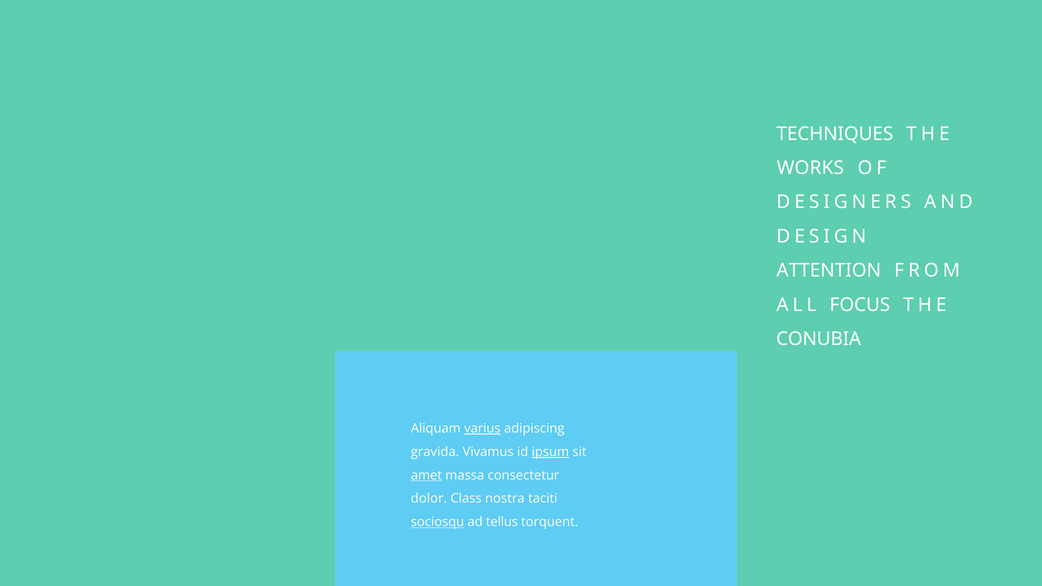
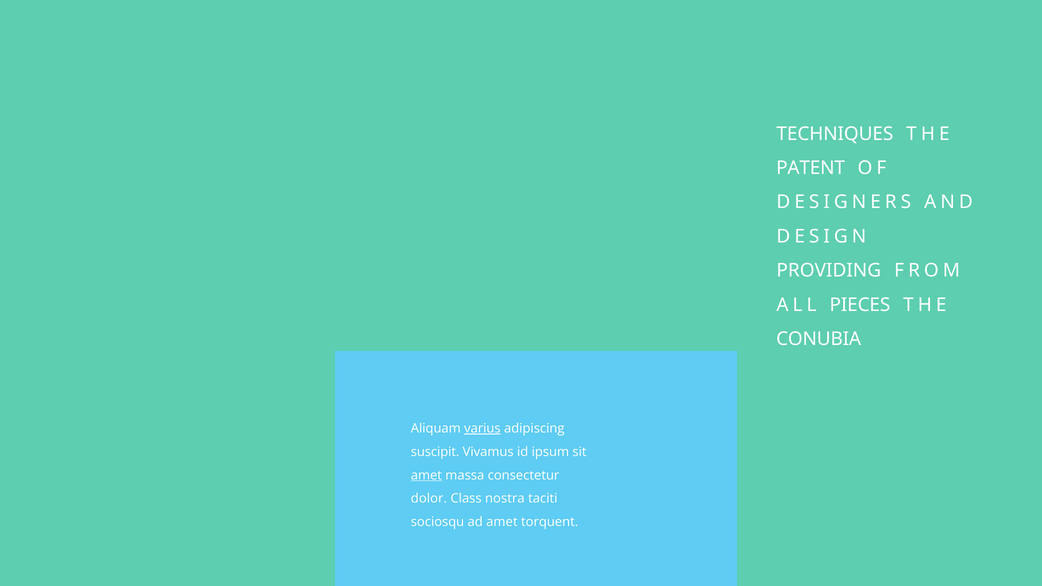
WORKS: WORKS -> PATENT
ATTENTION: ATTENTION -> PROVIDING
FOCUS: FOCUS -> PIECES
gravida: gravida -> suscipit
ipsum underline: present -> none
sociosqu underline: present -> none
ad tellus: tellus -> amet
